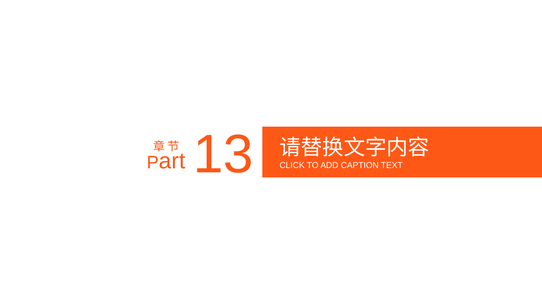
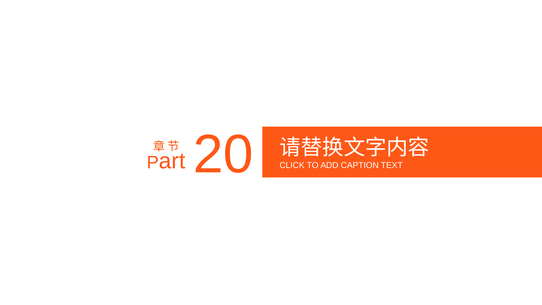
13: 13 -> 20
